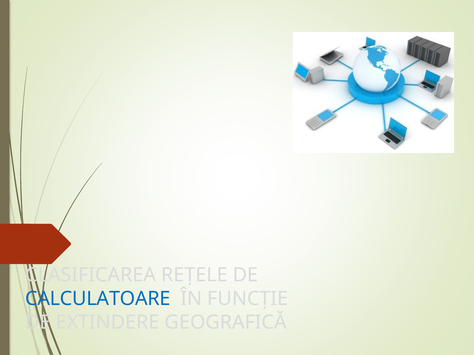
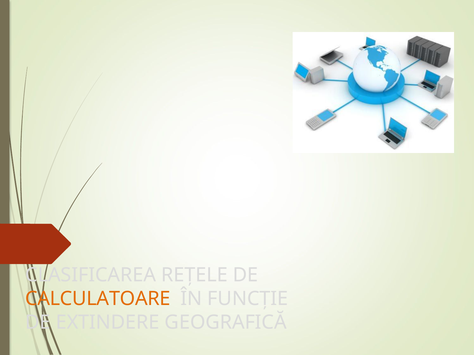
CALCULATOARE colour: blue -> orange
